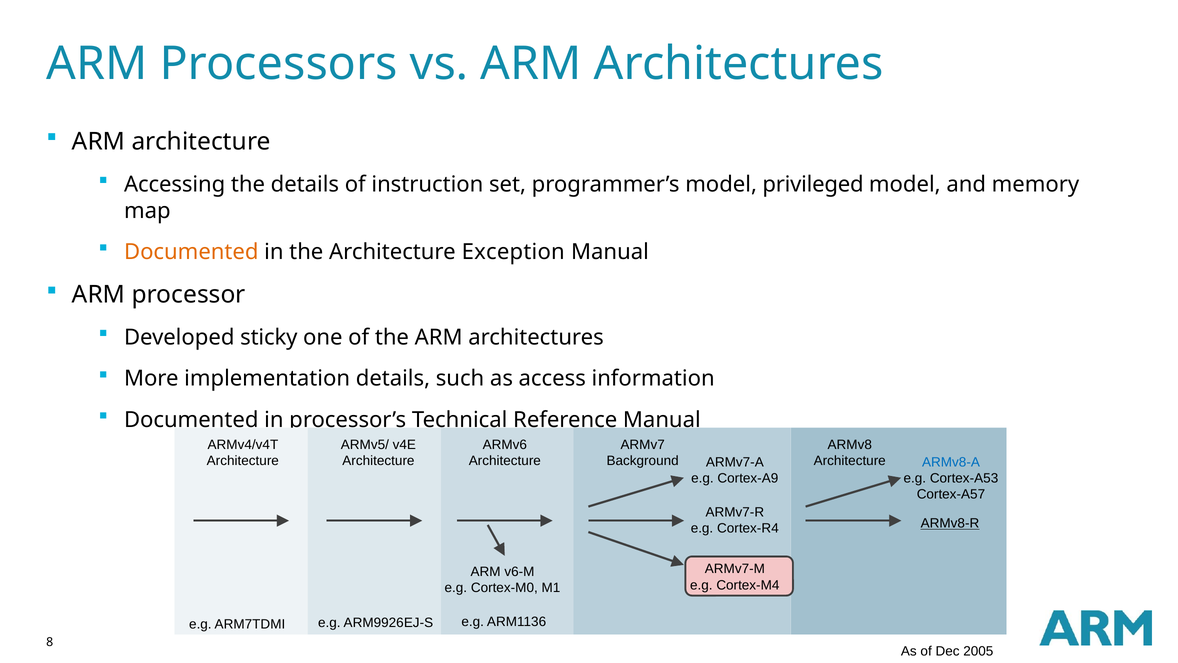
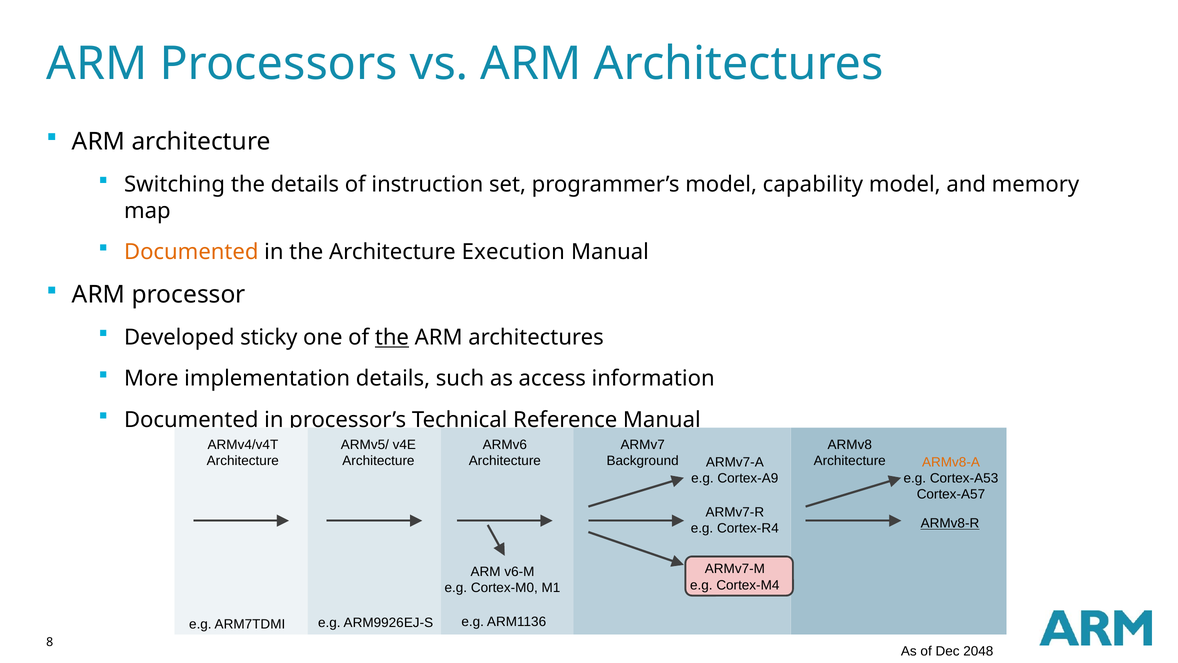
Accessing: Accessing -> Switching
privileged: privileged -> capability
Exception: Exception -> Execution
the at (392, 337) underline: none -> present
ARMv8-A colour: blue -> orange
2005: 2005 -> 2048
